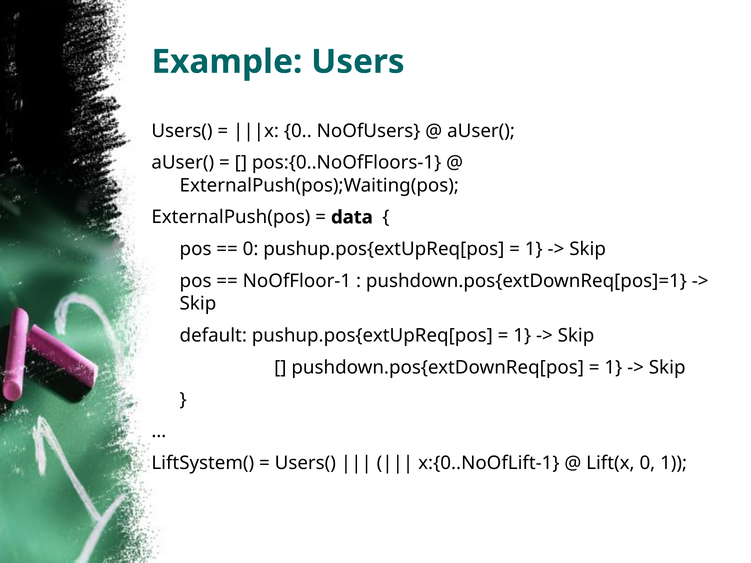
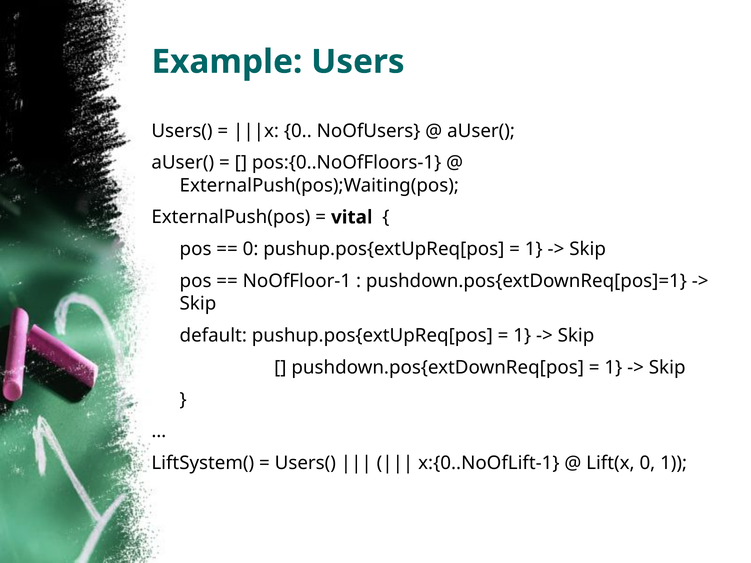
data: data -> vital
